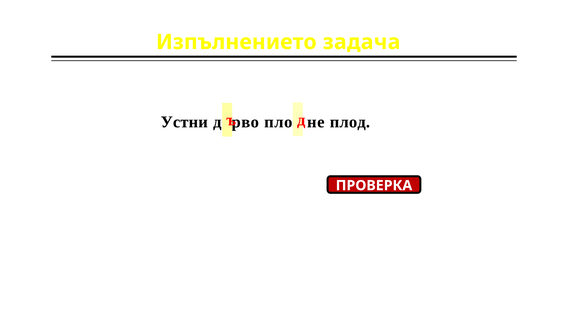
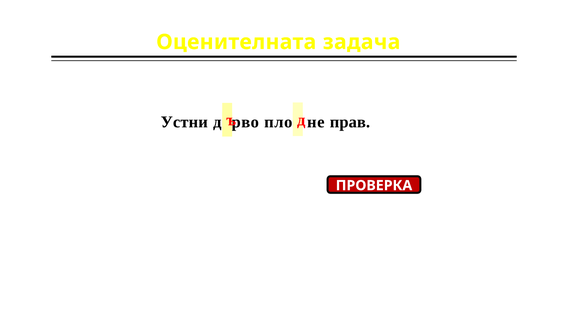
Изпълнението: Изпълнението -> Оценителната
плод: плод -> прав
